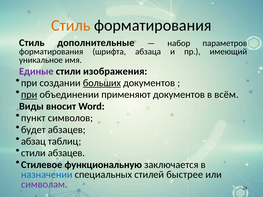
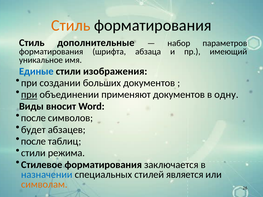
Единые colour: purple -> blue
больших underline: present -> none
всём: всём -> одну
пункт at (33, 118): пункт -> после
абзац at (33, 142): абзац -> после
стили абзацев: абзацев -> режима
Стилевое функциональную: функциональную -> форматирования
быстрее: быстрее -> является
символам colour: purple -> orange
